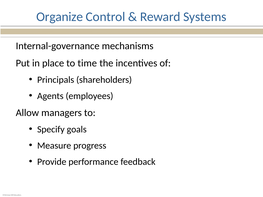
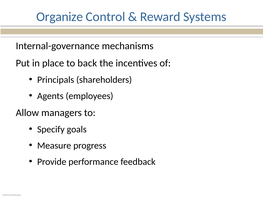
time: time -> back
